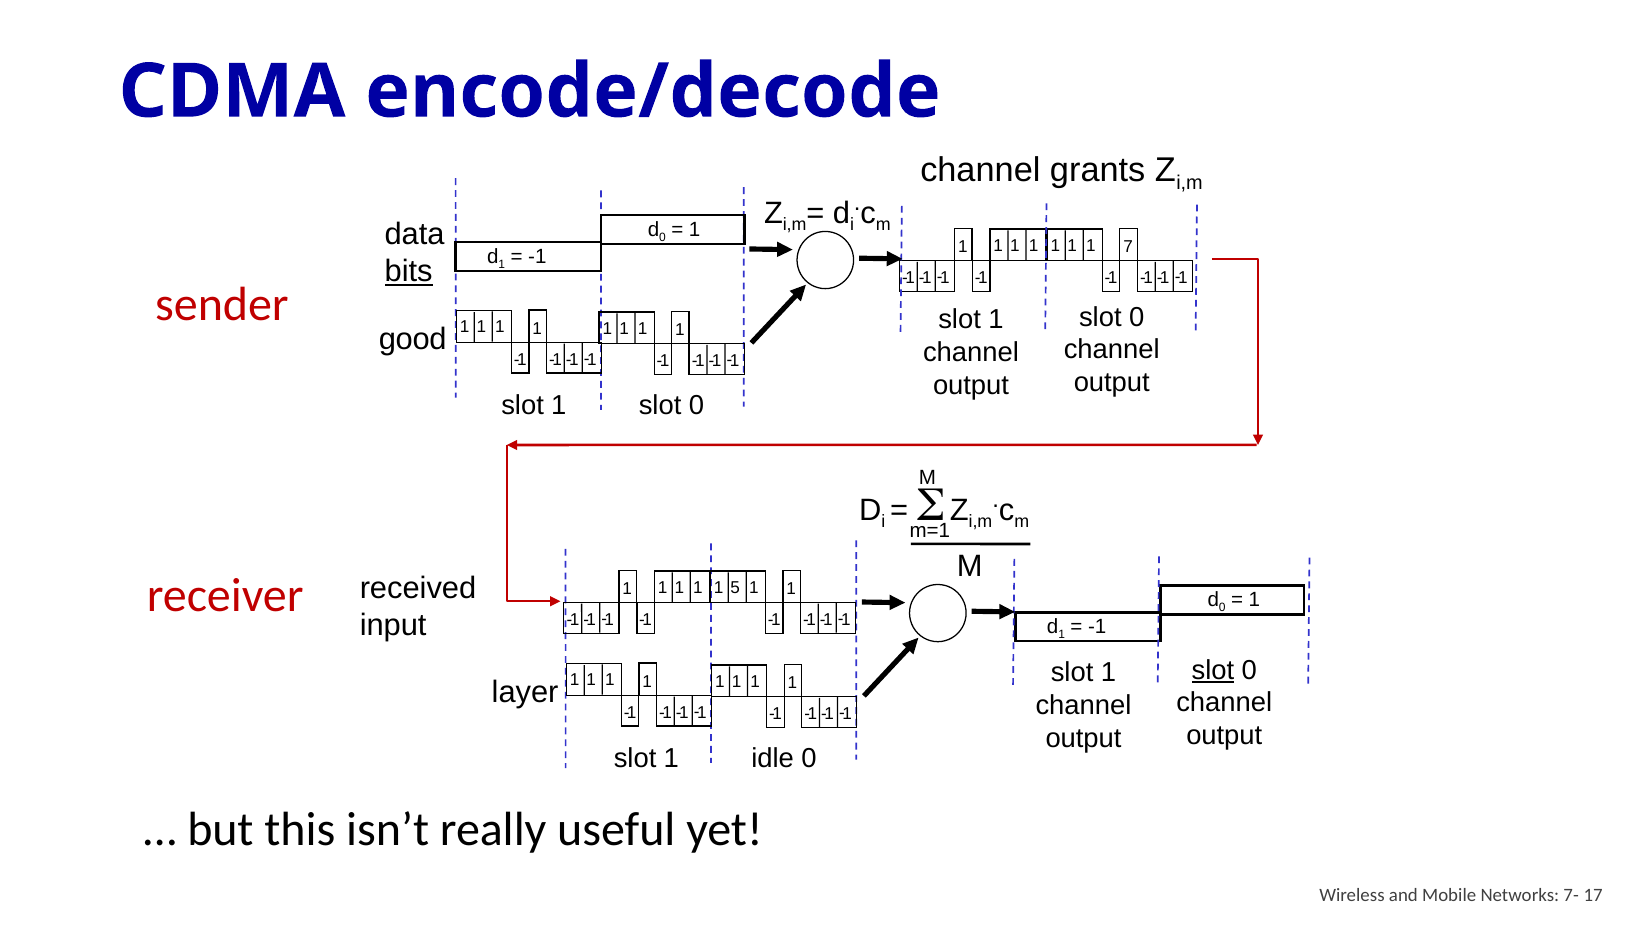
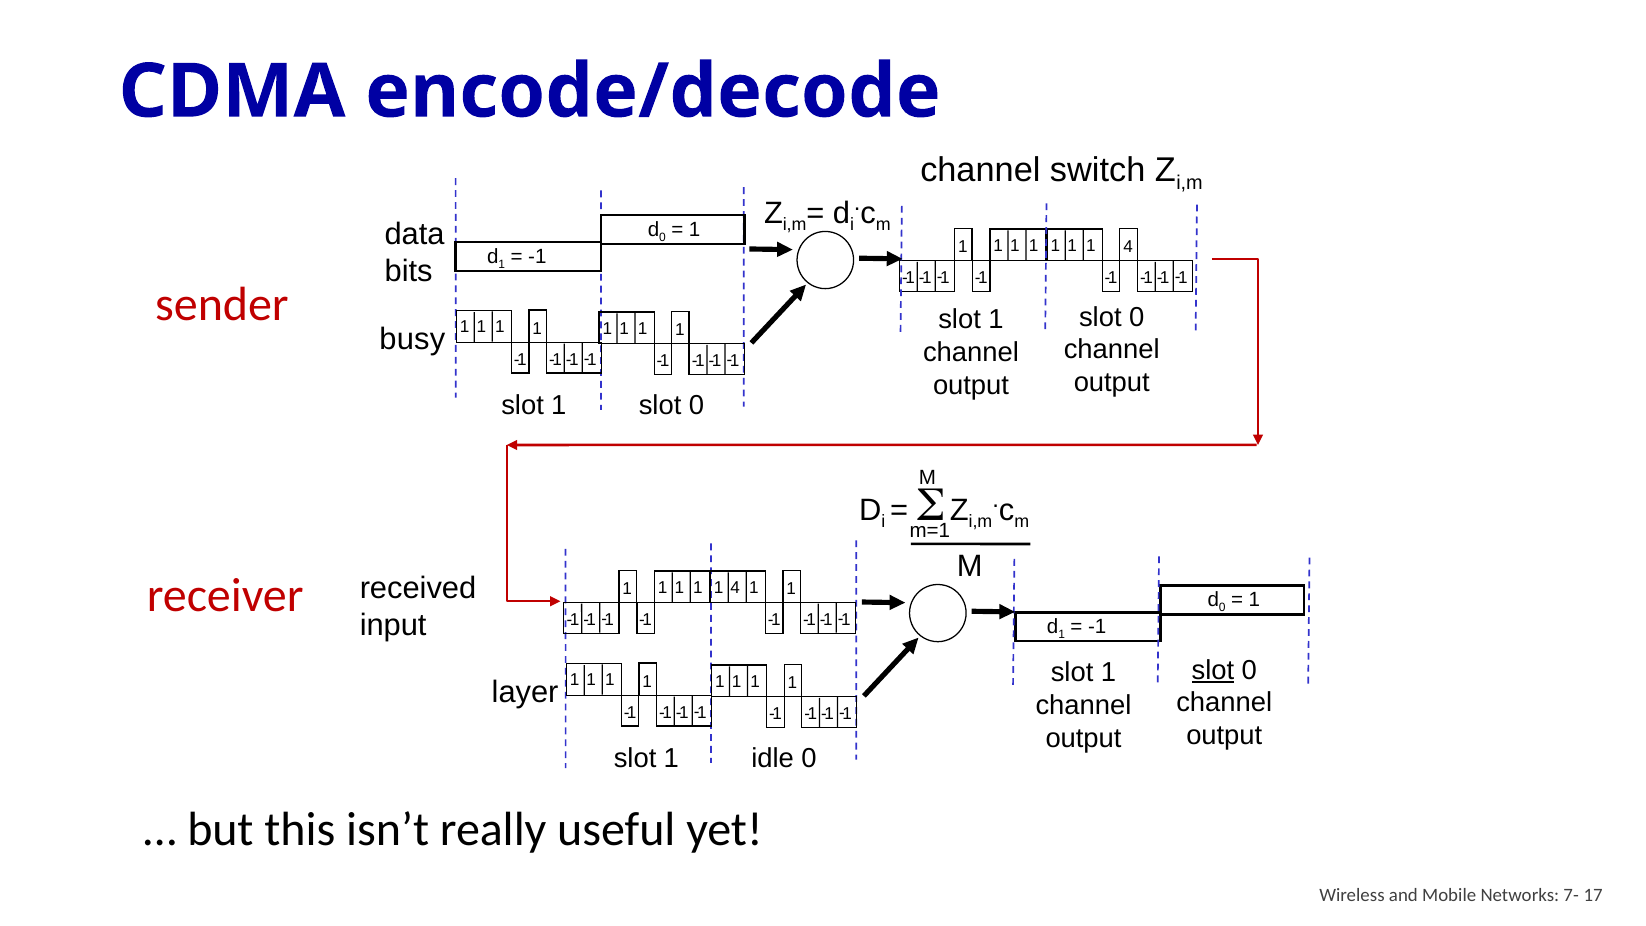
grants: grants -> switch
1 1 7: 7 -> 4
bits underline: present -> none
good: good -> busy
5 at (735, 587): 5 -> 4
